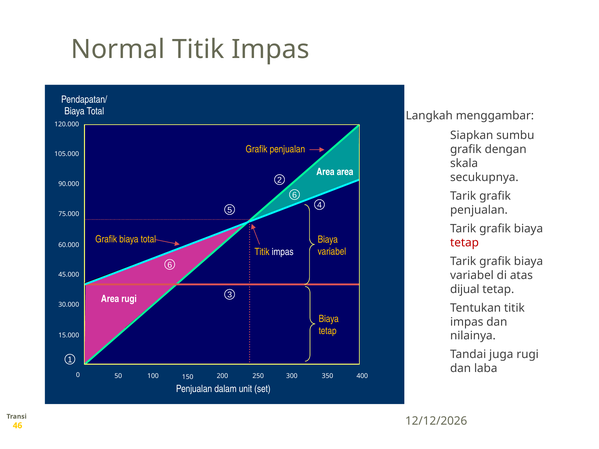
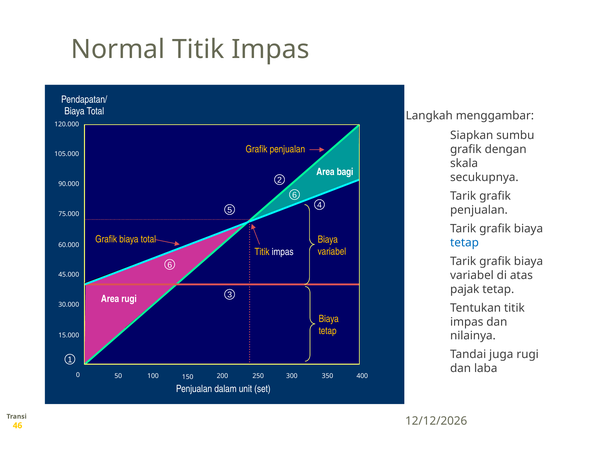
Area area: area -> bagi
tetap at (464, 243) colour: red -> blue
dijual: dijual -> pajak
